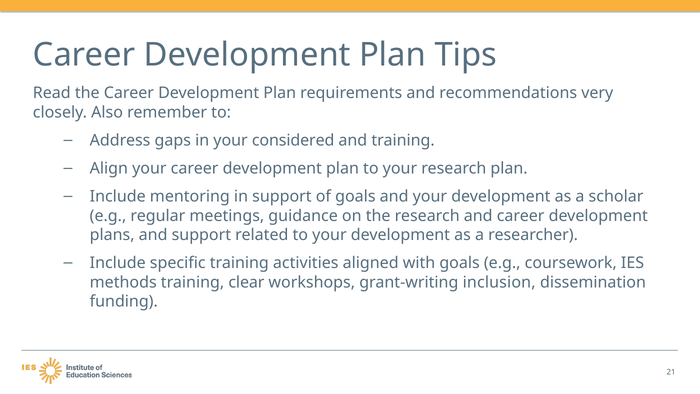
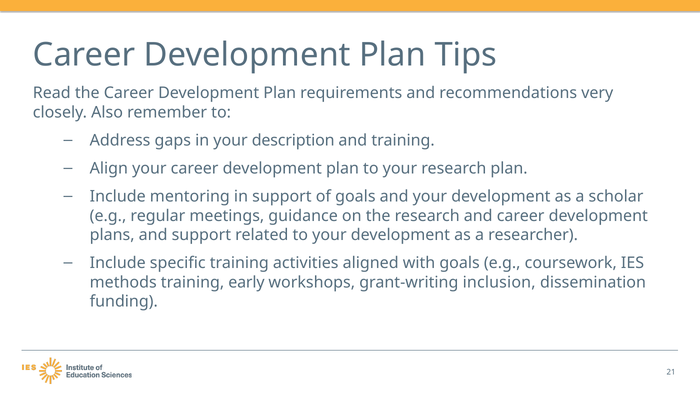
considered: considered -> description
clear: clear -> early
